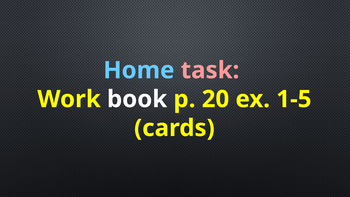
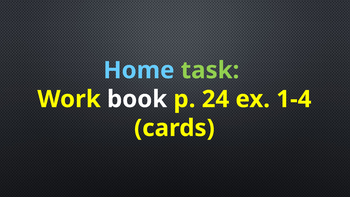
task colour: pink -> light green
20: 20 -> 24
1-5: 1-5 -> 1-4
